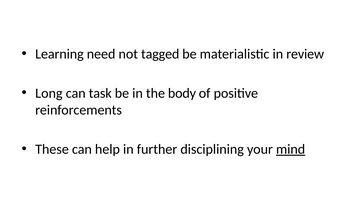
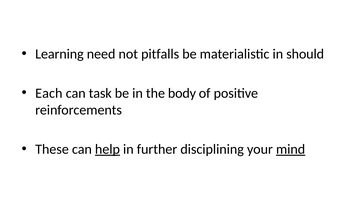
tagged: tagged -> pitfalls
review: review -> should
Long: Long -> Each
help underline: none -> present
